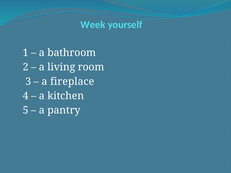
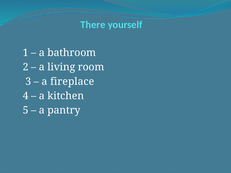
Week: Week -> There
